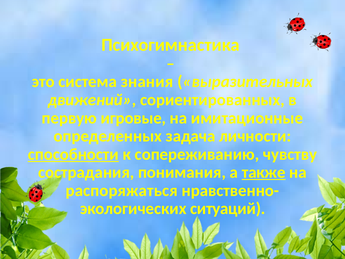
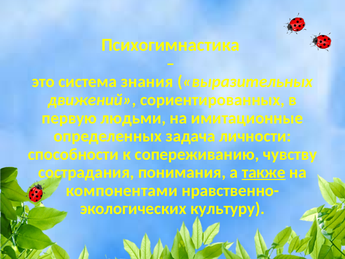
игровые: игровые -> людьми
способности underline: present -> none
распоряжаться: распоряжаться -> компонентами
ситуаций: ситуаций -> культуру
